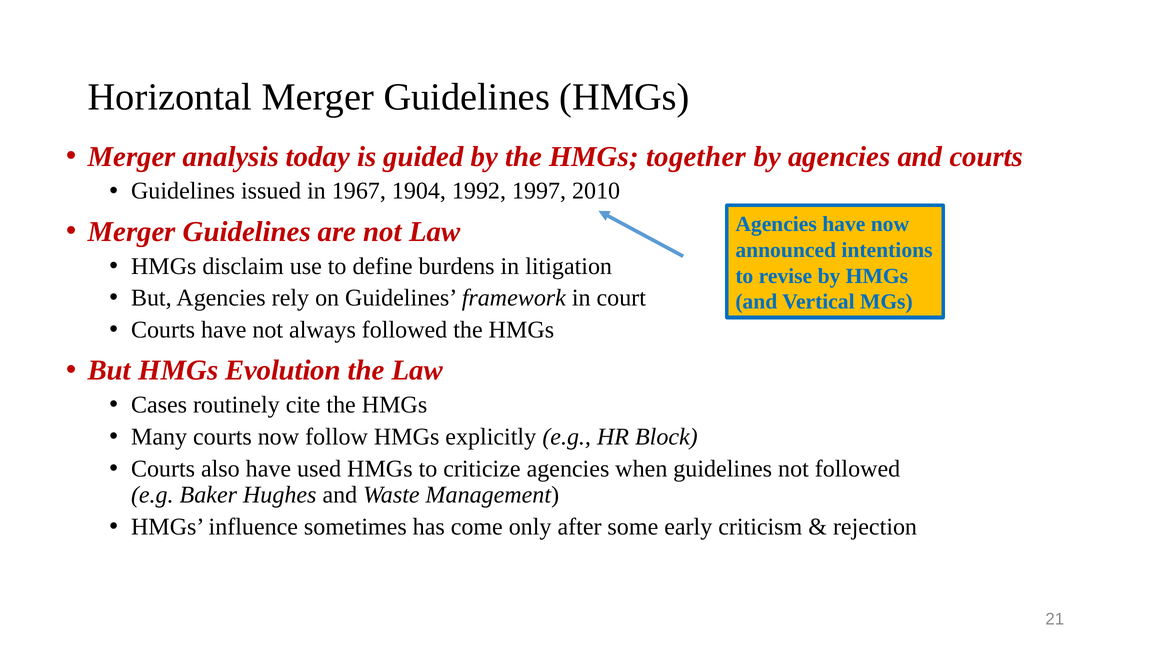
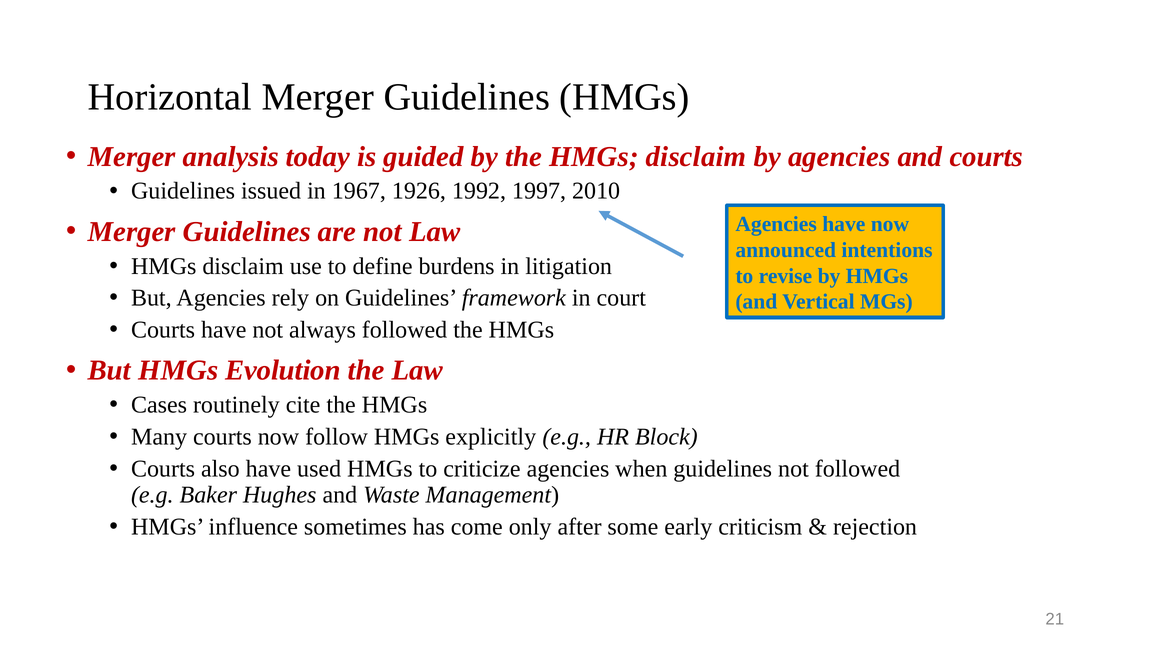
the HMGs together: together -> disclaim
1904: 1904 -> 1926
